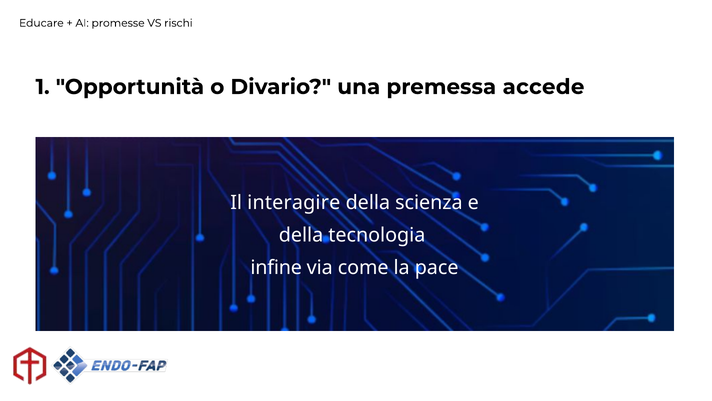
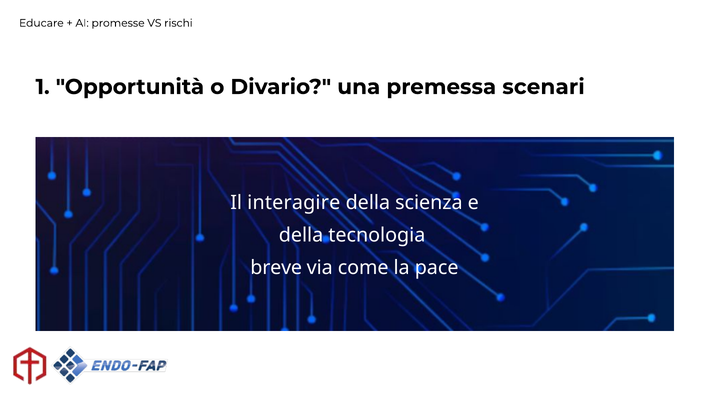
accede: accede -> scenari
infine: infine -> breve
